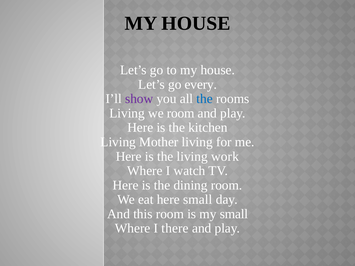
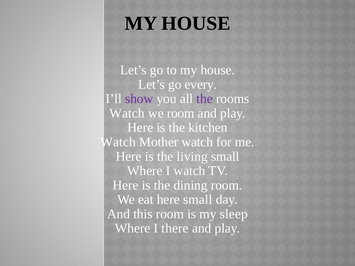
the at (205, 99) colour: blue -> purple
Living at (127, 113): Living -> Watch
Living at (118, 142): Living -> Watch
Mother living: living -> watch
living work: work -> small
my small: small -> sleep
